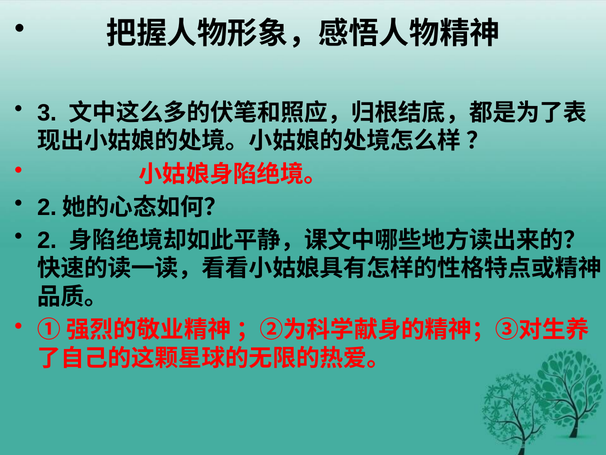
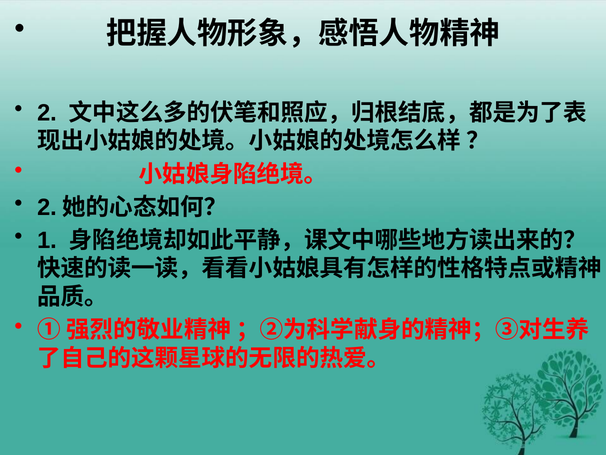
3 at (47, 113): 3 -> 2
2 at (47, 240): 2 -> 1
